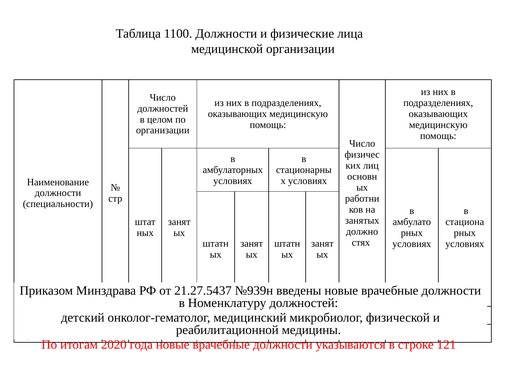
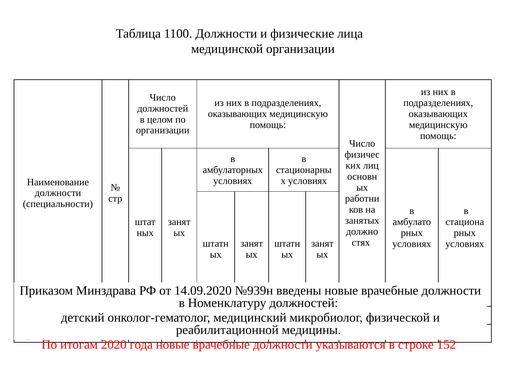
21.27.5437: 21.27.5437 -> 14.09.2020
121: 121 -> 152
